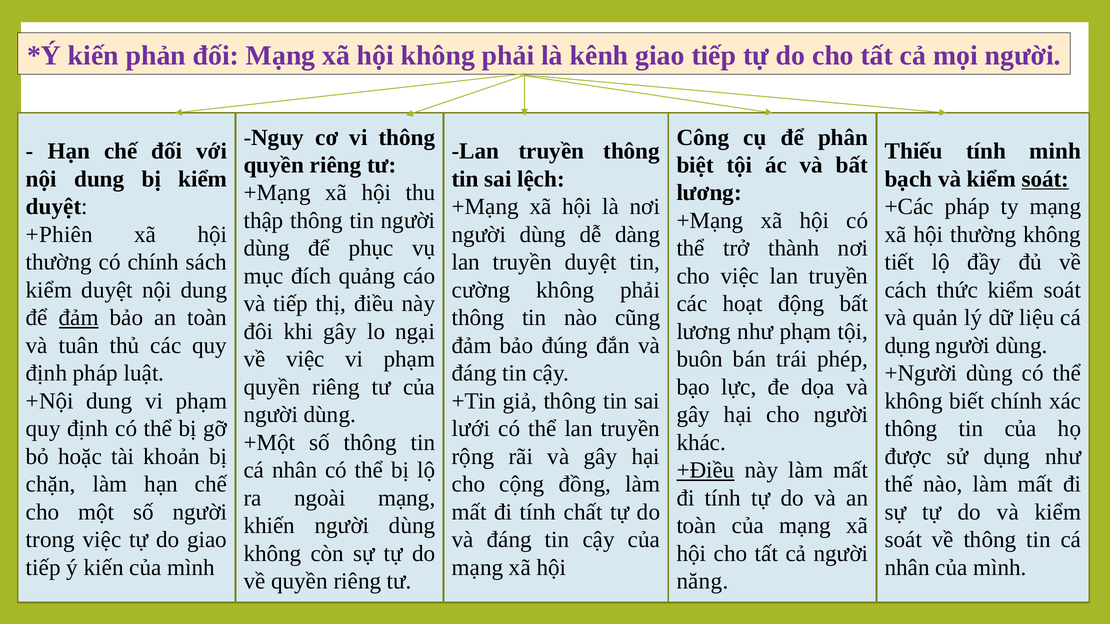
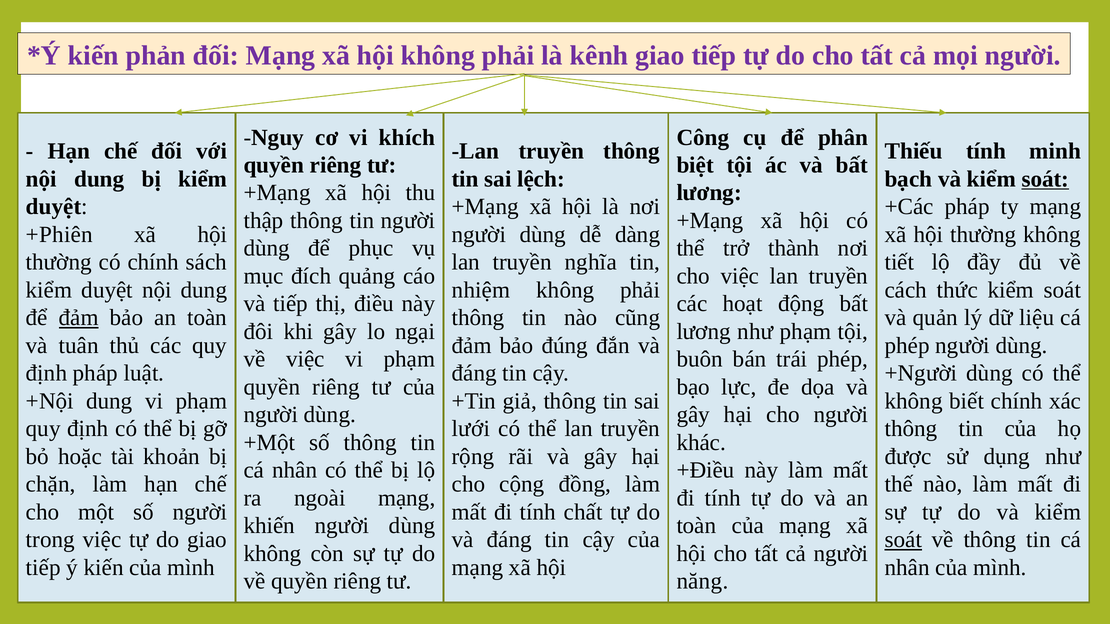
vi thông: thông -> khích
truyền duyệt: duyệt -> nghĩa
cường: cường -> nhiệm
dụng at (907, 346): dụng -> phép
+Điều underline: present -> none
soát at (903, 540) underline: none -> present
